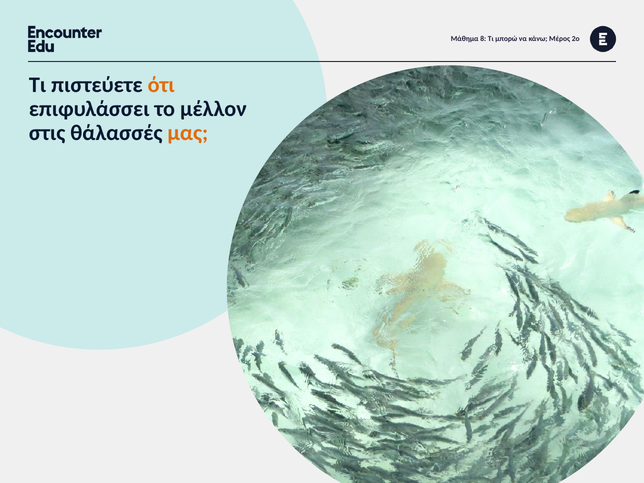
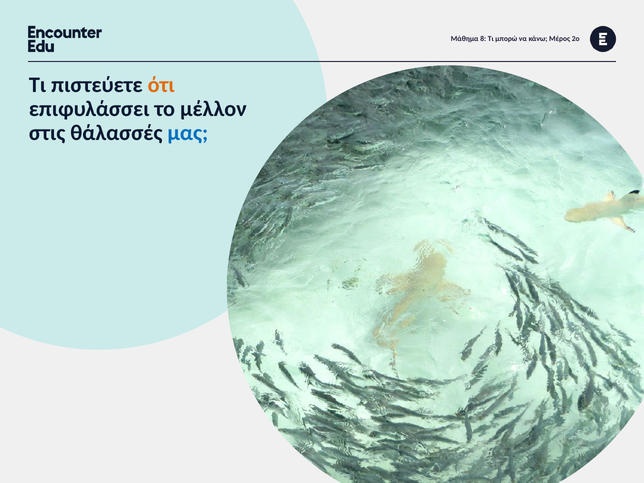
μας colour: orange -> blue
